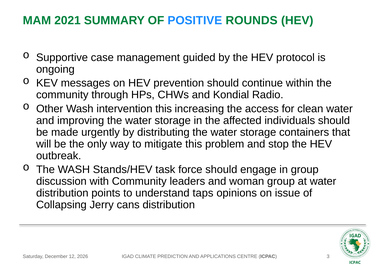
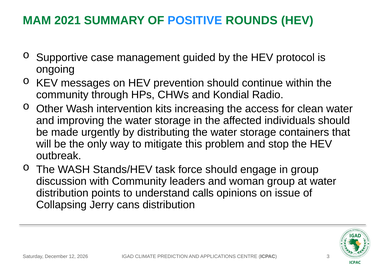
intervention this: this -> kits
taps: taps -> calls
